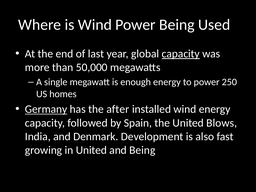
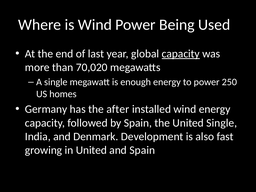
50,000: 50,000 -> 70,020
Germany underline: present -> none
United Blows: Blows -> Single
and Being: Being -> Spain
